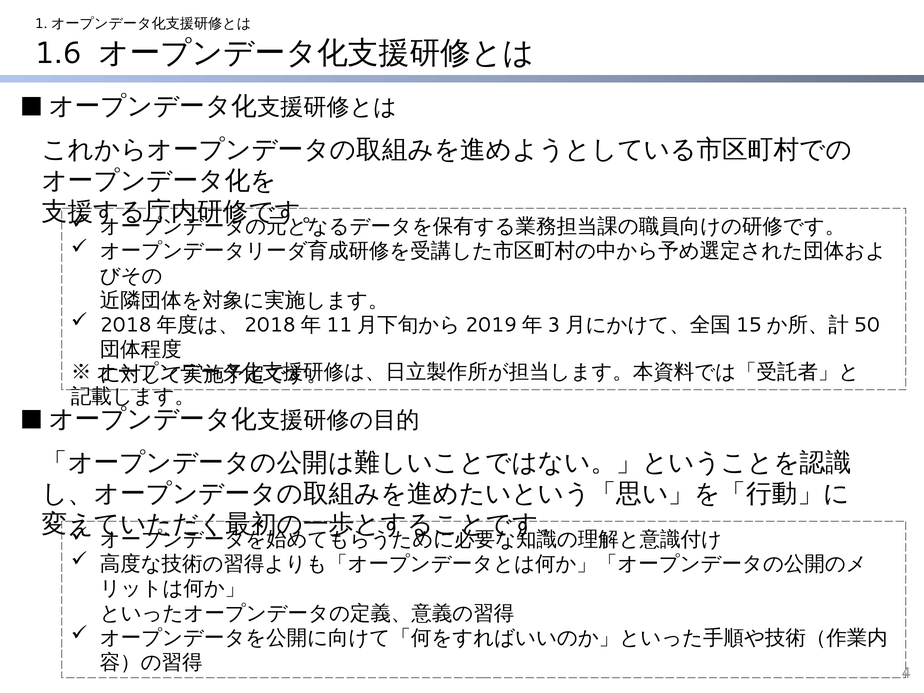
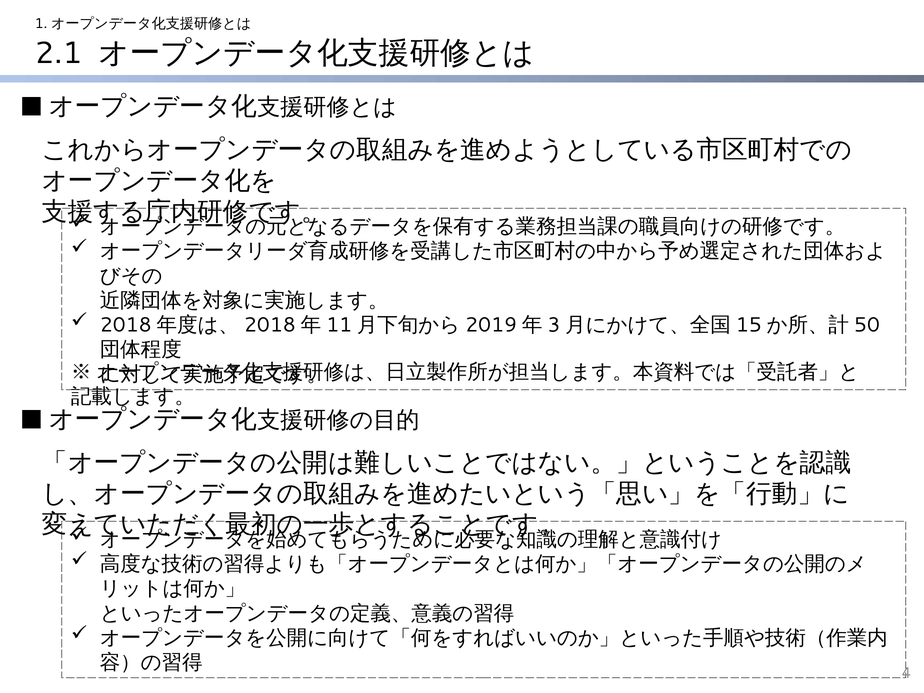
1.6: 1.6 -> 2.1
